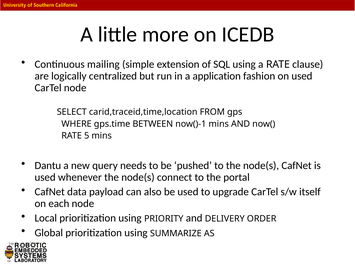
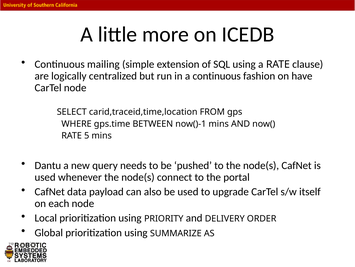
a application: application -> continuous
on used: used -> have
